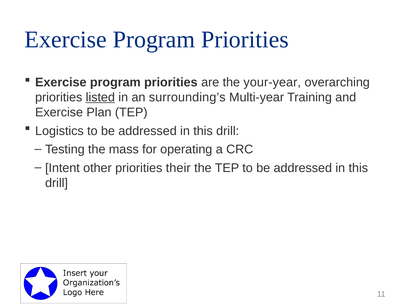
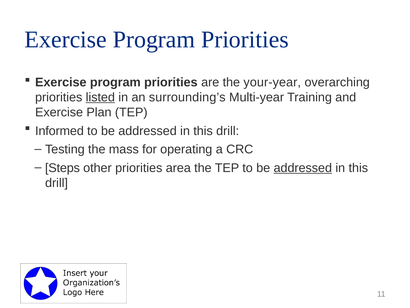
Logistics: Logistics -> Informed
Intent: Intent -> Steps
their: their -> area
addressed at (303, 168) underline: none -> present
